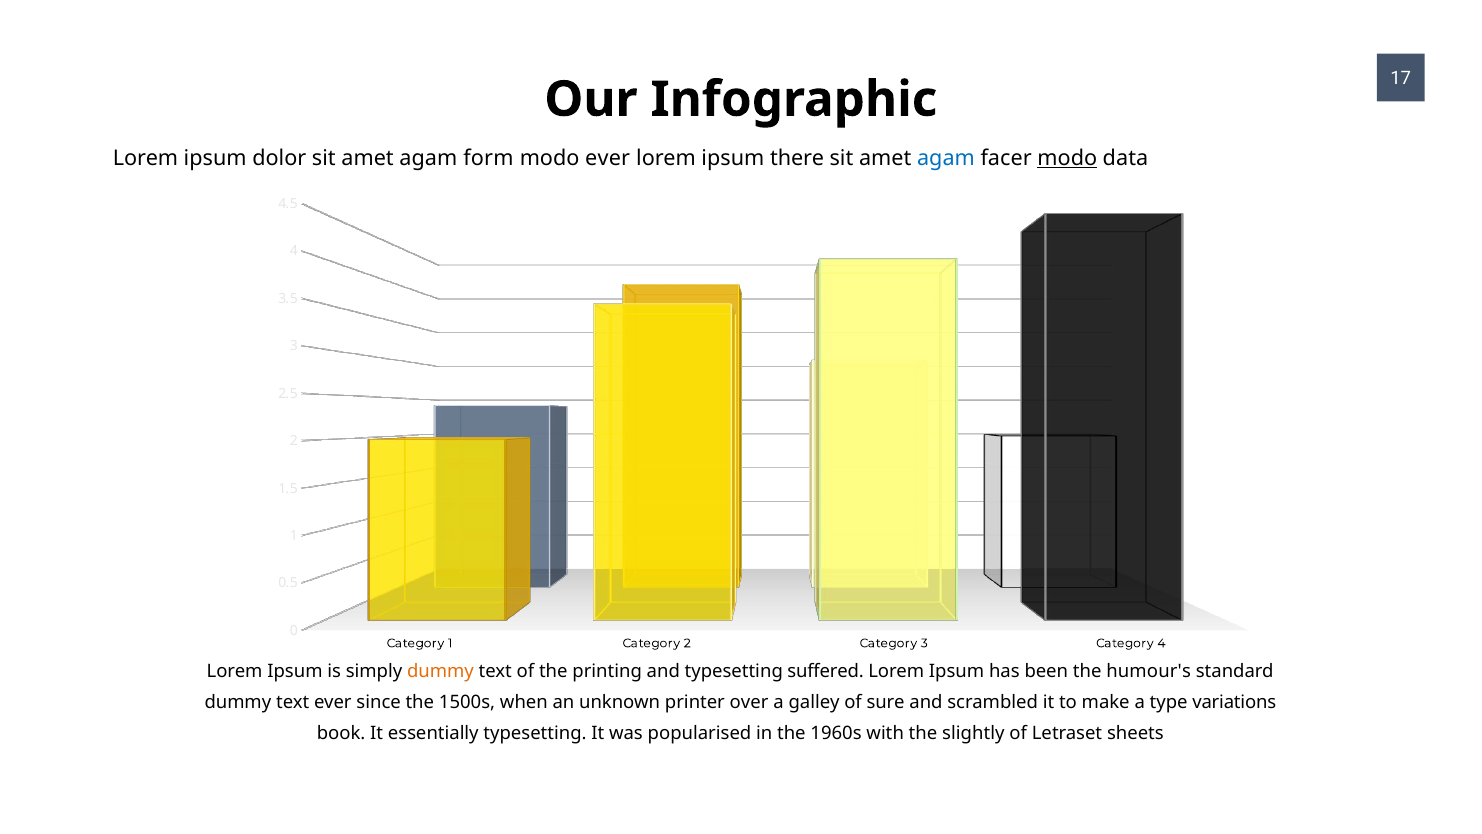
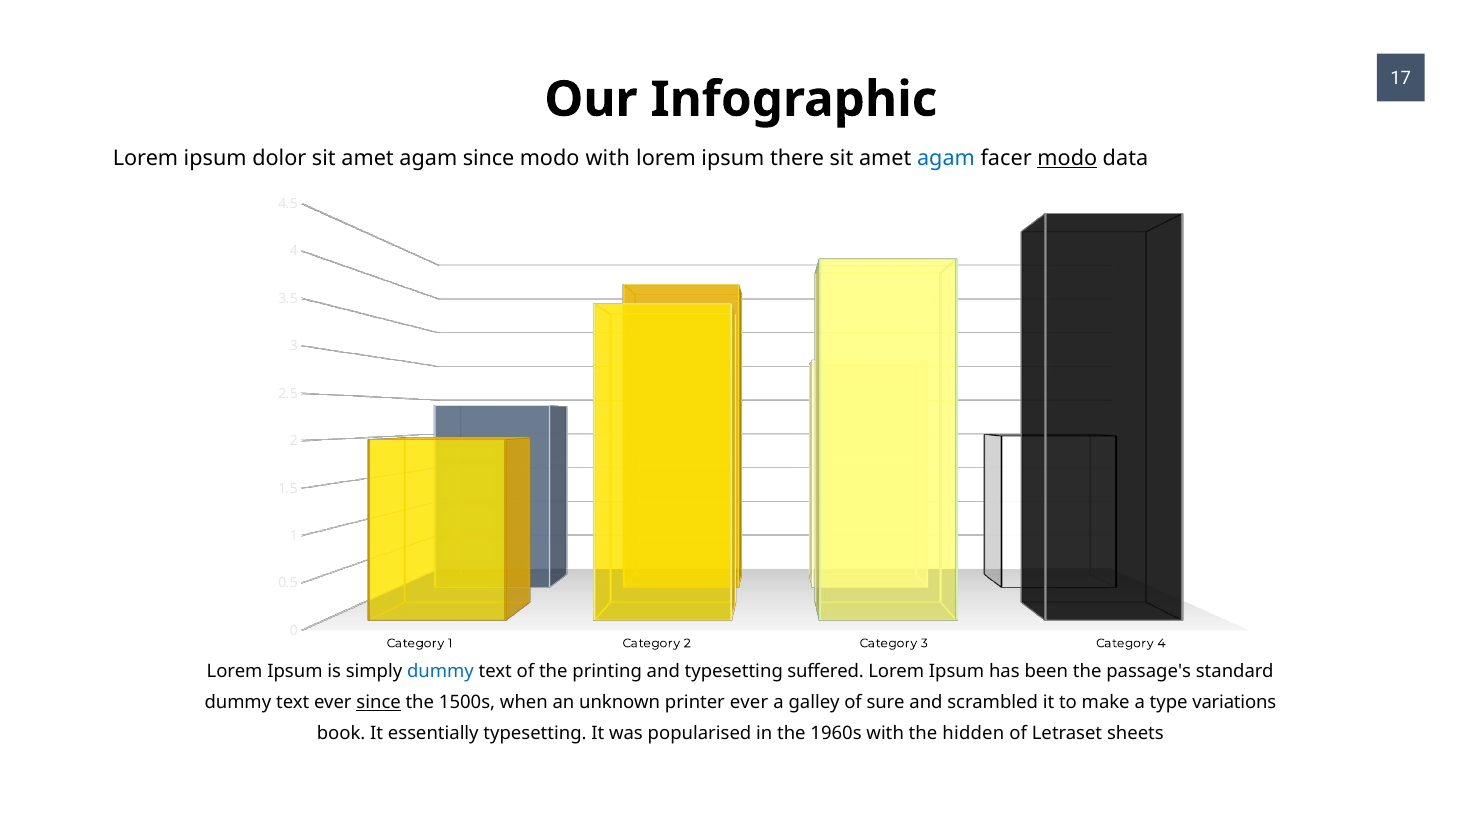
agam form: form -> since
modo ever: ever -> with
dummy at (440, 671) colour: orange -> blue
humour's: humour's -> passage's
since at (379, 702) underline: none -> present
printer over: over -> ever
slightly: slightly -> hidden
